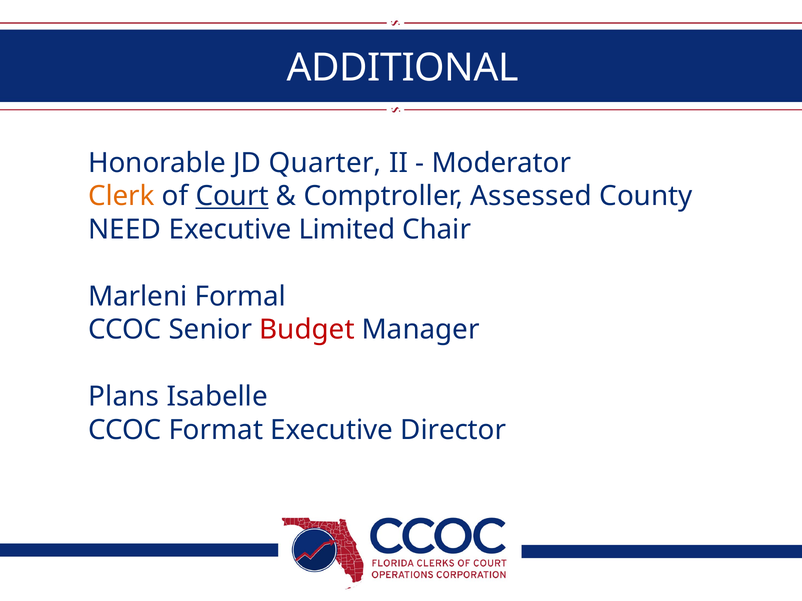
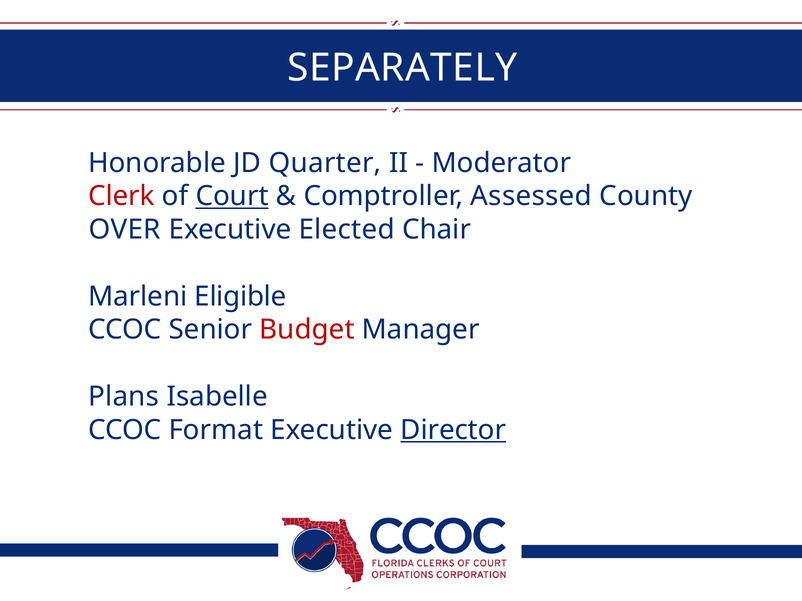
ADDITIONAL: ADDITIONAL -> SEPARATELY
Clerk colour: orange -> red
NEED: NEED -> OVER
Limited: Limited -> Elected
Formal: Formal -> Eligible
Director underline: none -> present
